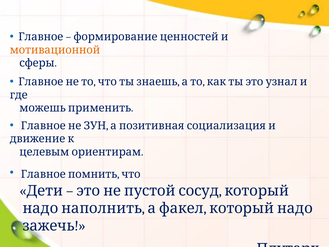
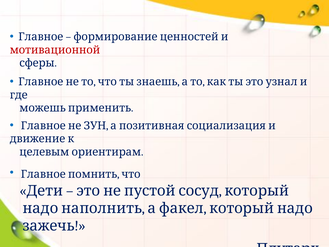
мотивационной colour: orange -> red
